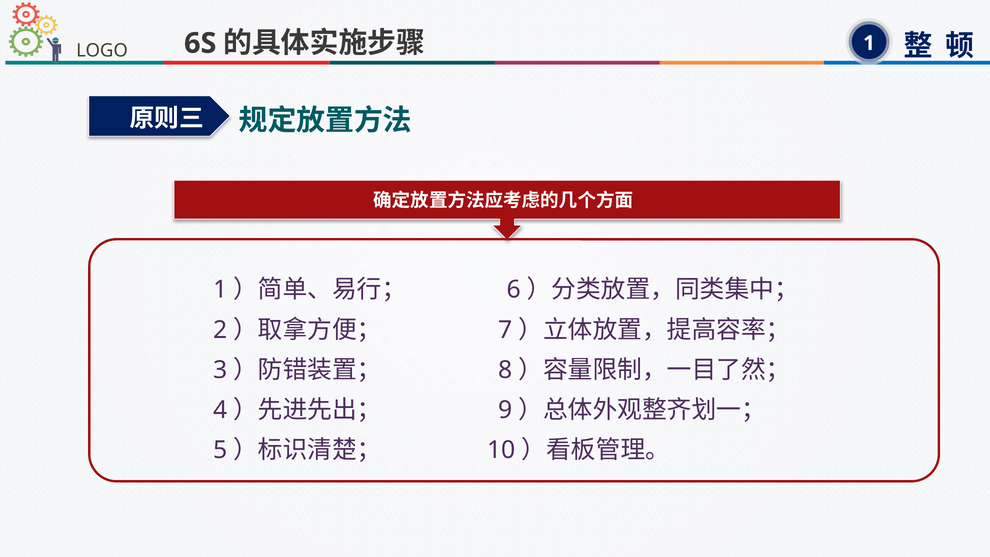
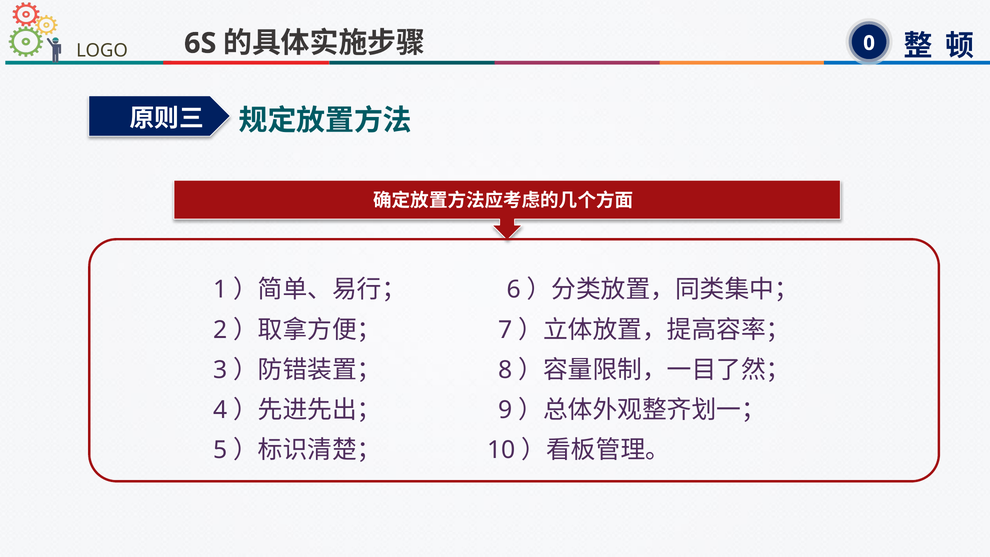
1 at (869, 43): 1 -> 0
